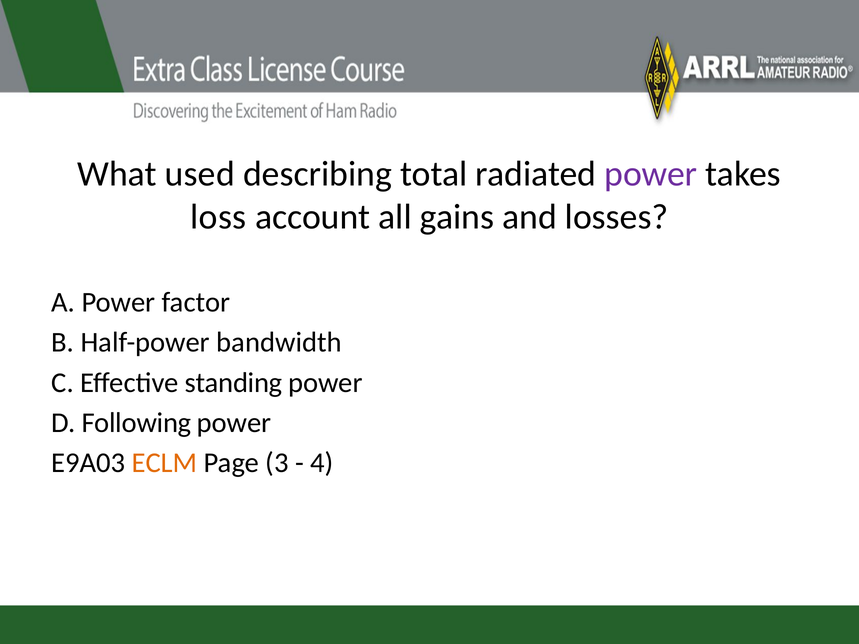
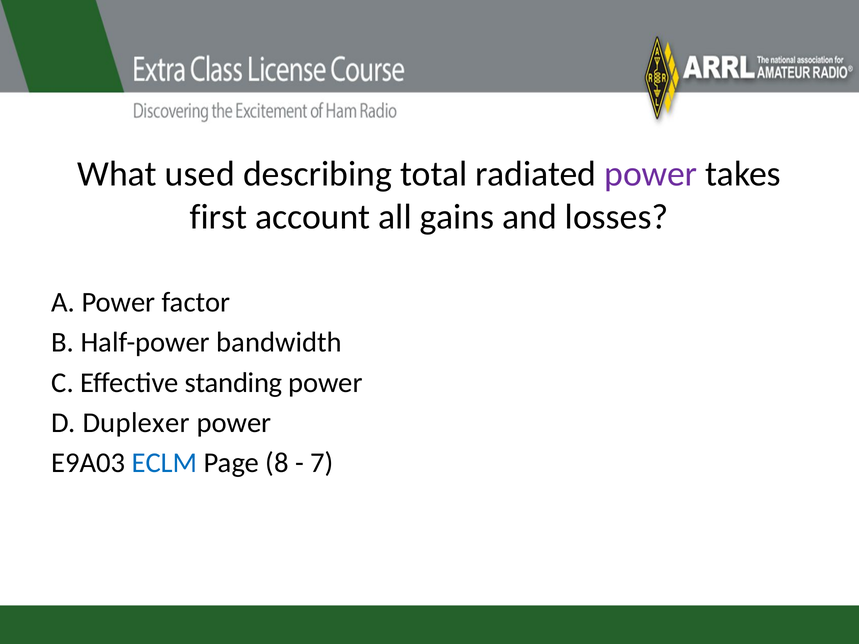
loss: loss -> first
Following: Following -> Duplexer
ECLM colour: orange -> blue
3: 3 -> 8
4: 4 -> 7
